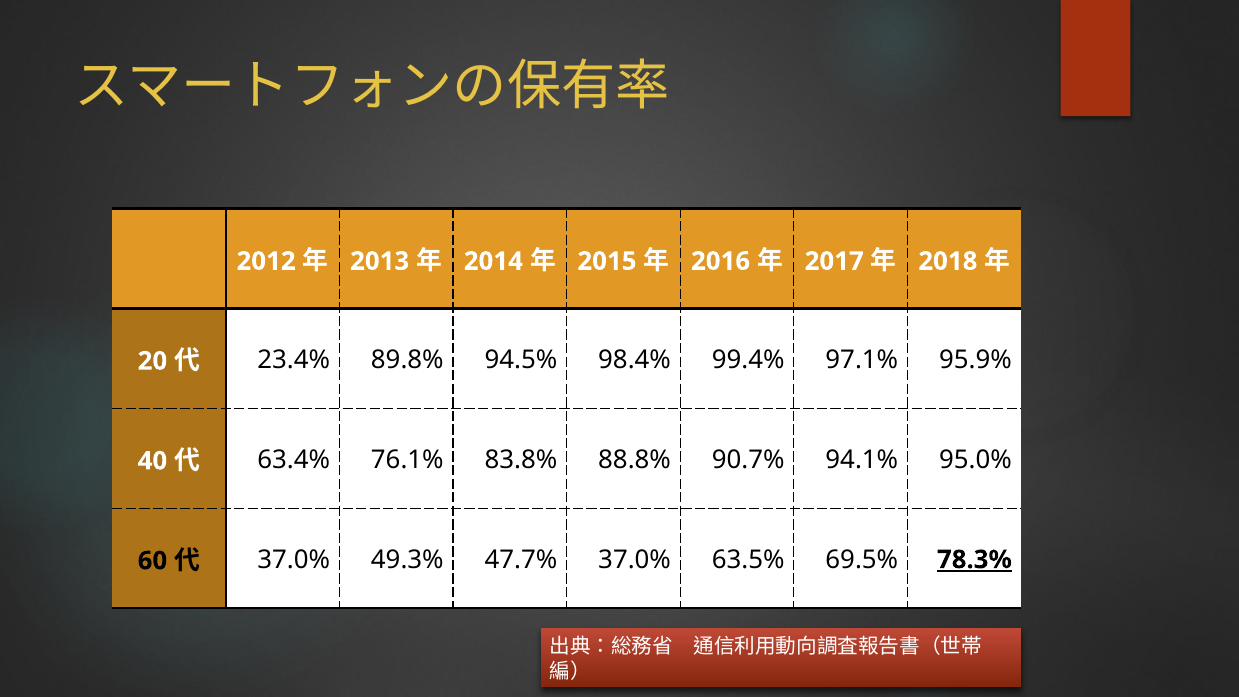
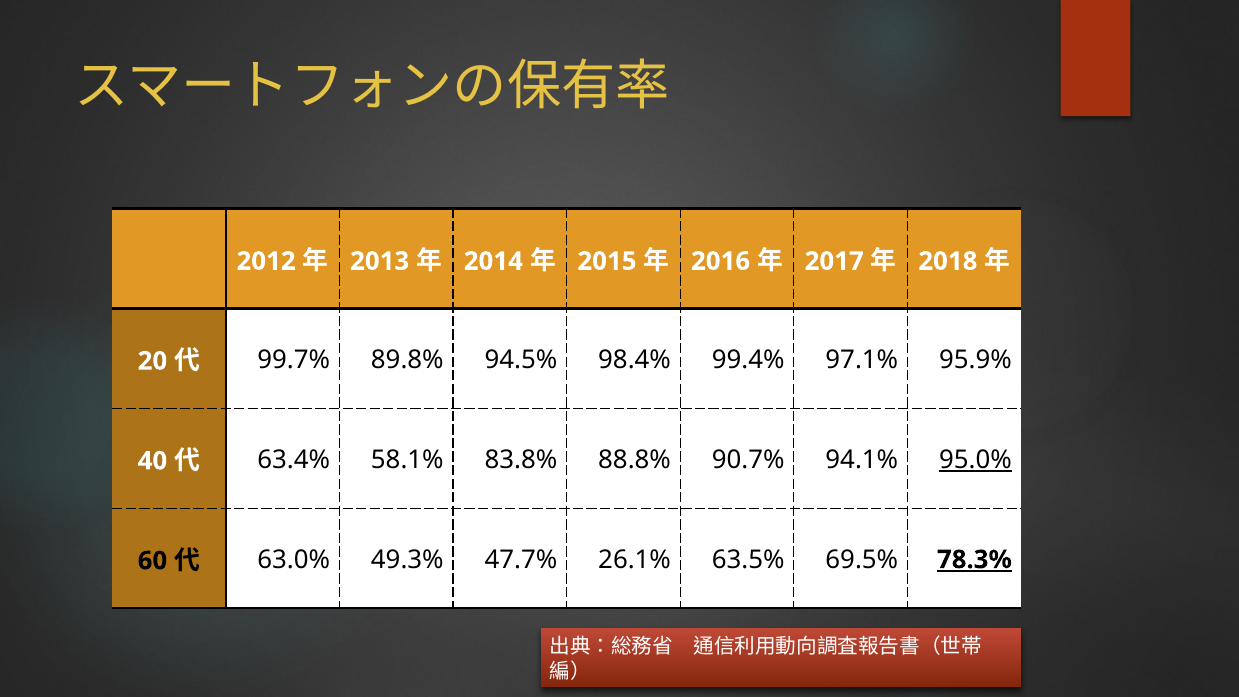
23.4%: 23.4% -> 99.7%
76.1%: 76.1% -> 58.1%
95.0% underline: none -> present
37.0% at (294, 560): 37.0% -> 63.0%
47.7% 37.0%: 37.0% -> 26.1%
